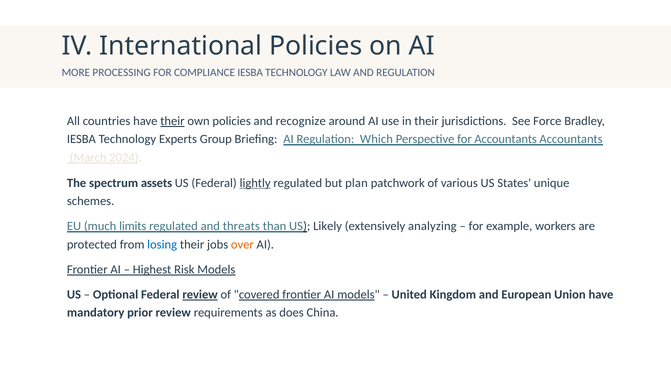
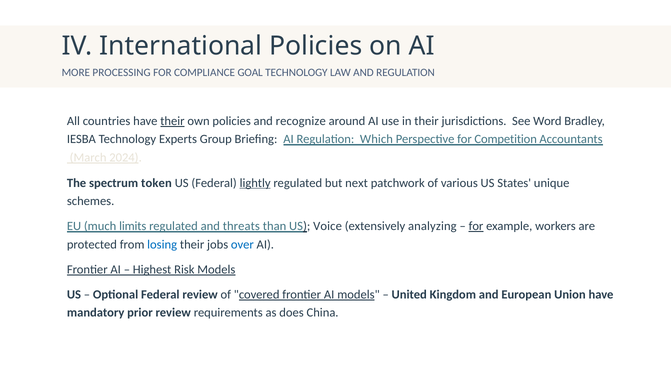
COMPLIANCE IESBA: IESBA -> GOAL
Force: Force -> Word
for Accountants: Accountants -> Competition
assets: assets -> token
plan: plan -> next
Likely: Likely -> Voice
for at (476, 226) underline: none -> present
over colour: orange -> blue
review at (200, 295) underline: present -> none
